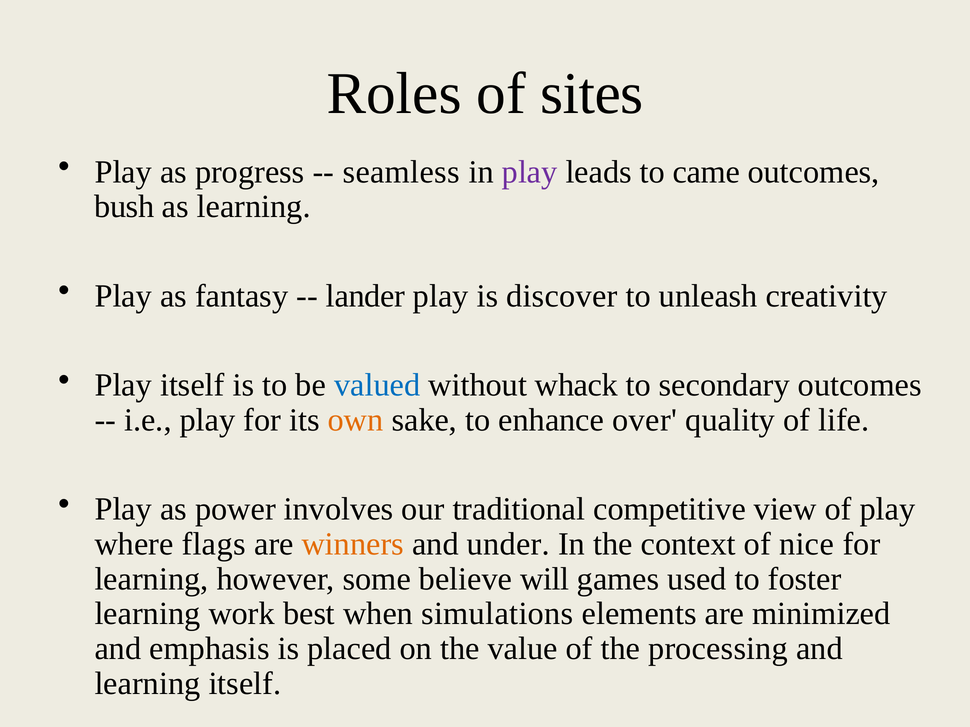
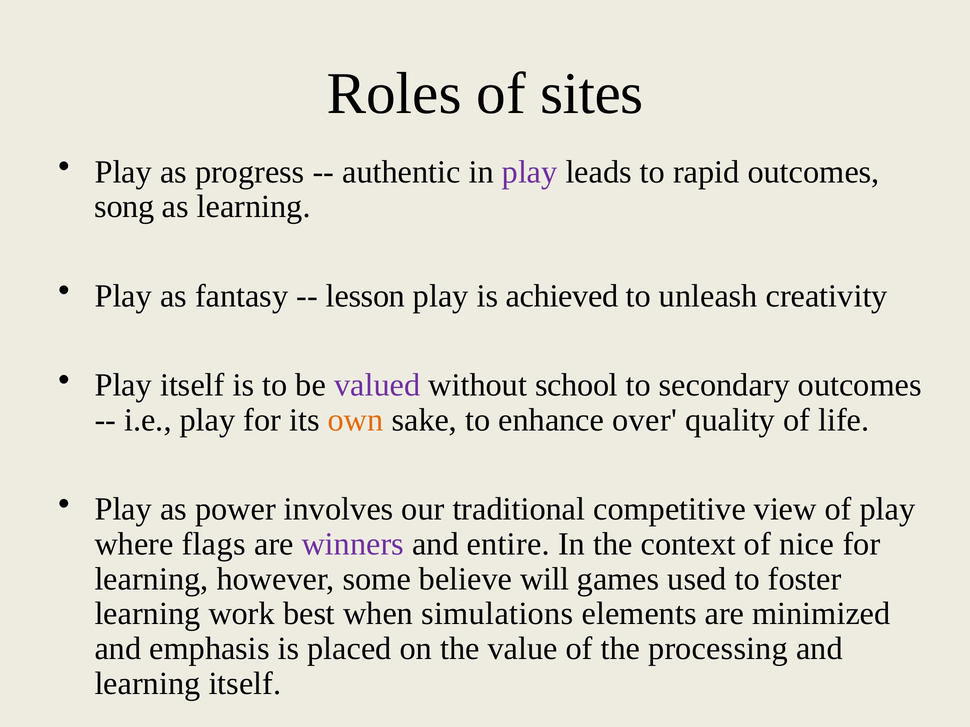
seamless: seamless -> authentic
came: came -> rapid
bush: bush -> song
lander: lander -> lesson
discover: discover -> achieved
valued colour: blue -> purple
whack: whack -> school
winners colour: orange -> purple
under: under -> entire
